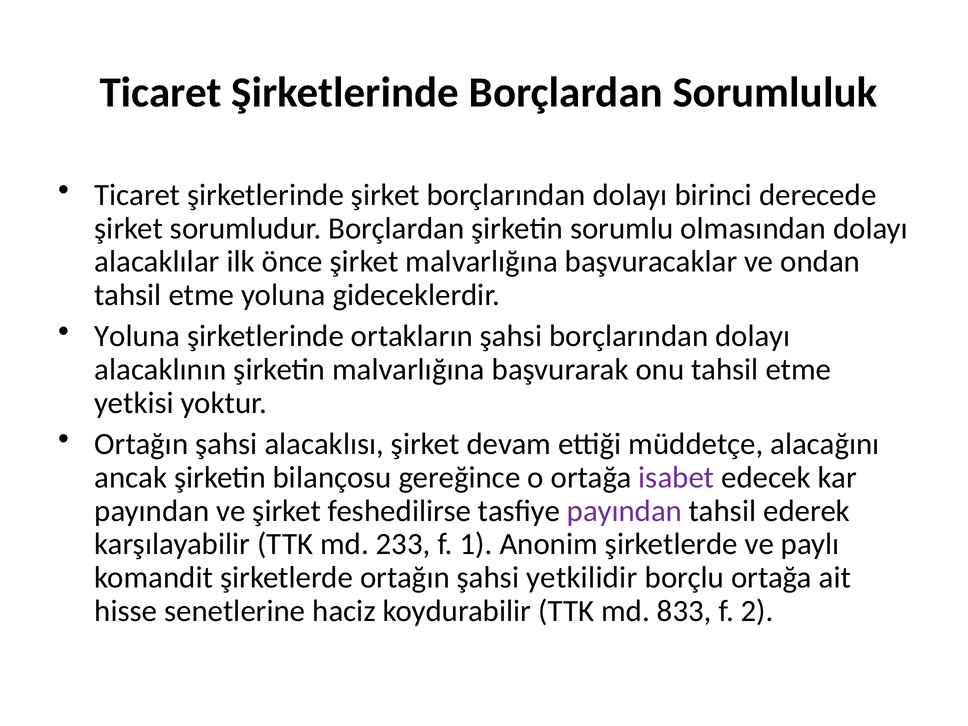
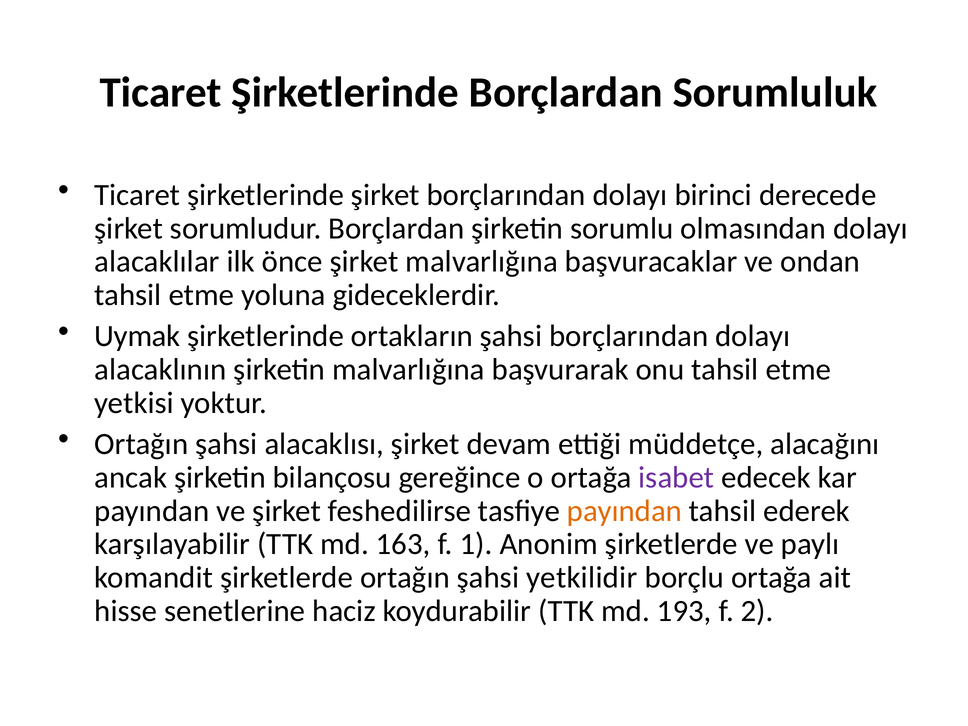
Yoluna at (137, 336): Yoluna -> Uymak
payından at (624, 511) colour: purple -> orange
233: 233 -> 163
833: 833 -> 193
